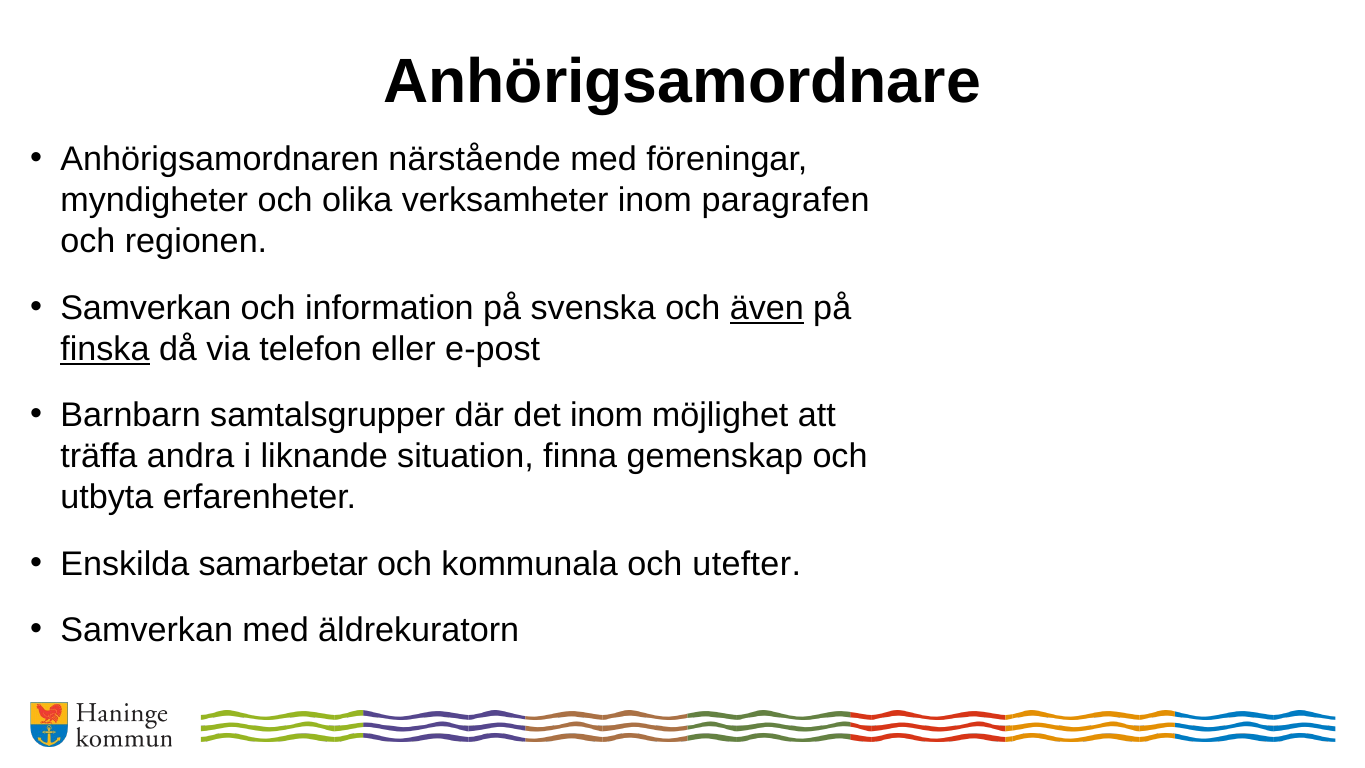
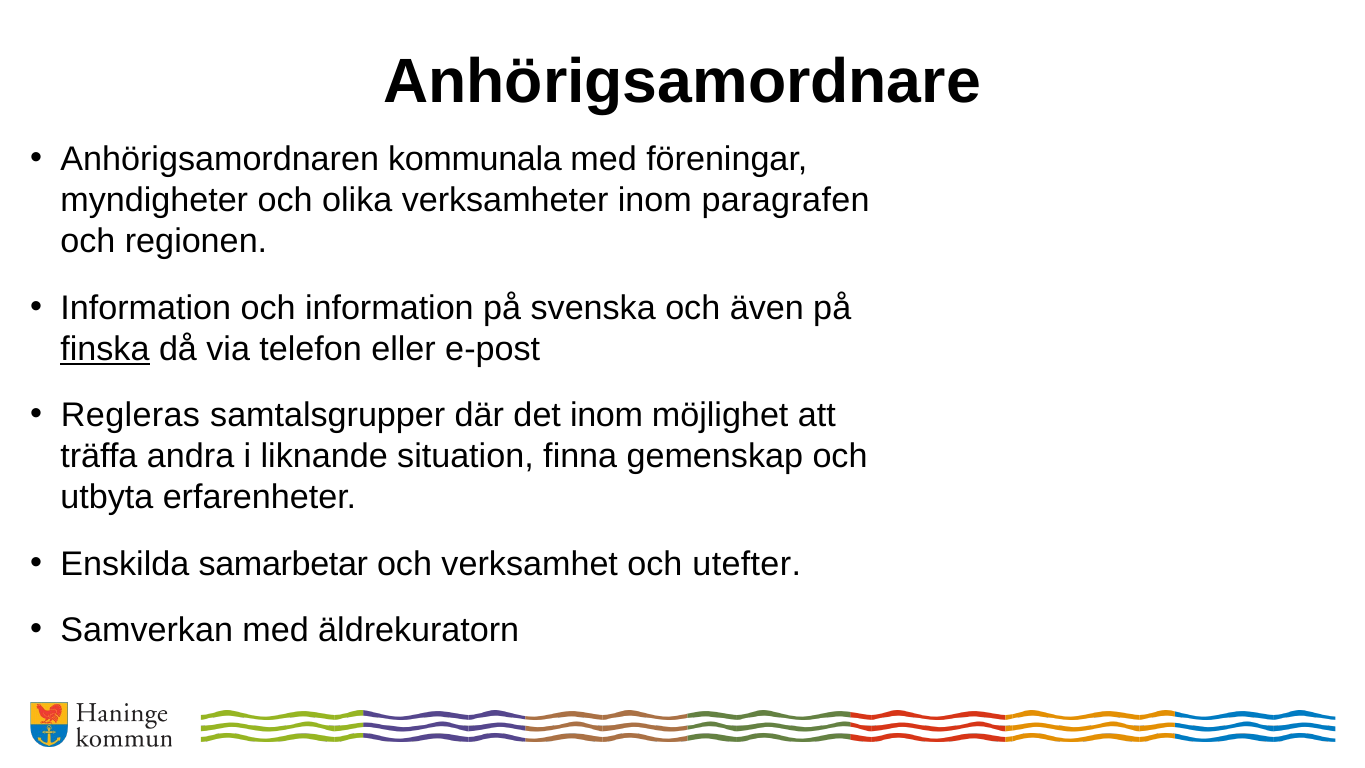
närstående: närstående -> kommunala
Samverkan at (146, 308): Samverkan -> Information
även underline: present -> none
Barnbarn: Barnbarn -> Regleras
kommunala: kommunala -> verksamhet
